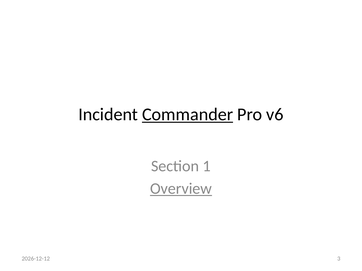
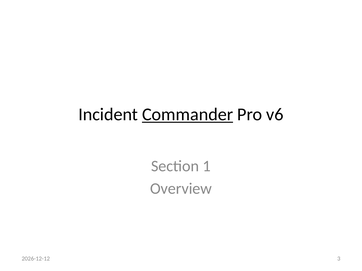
Overview underline: present -> none
